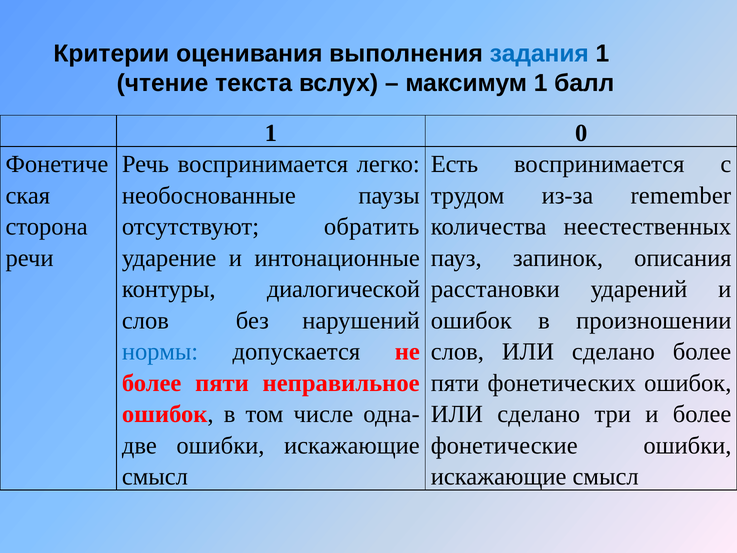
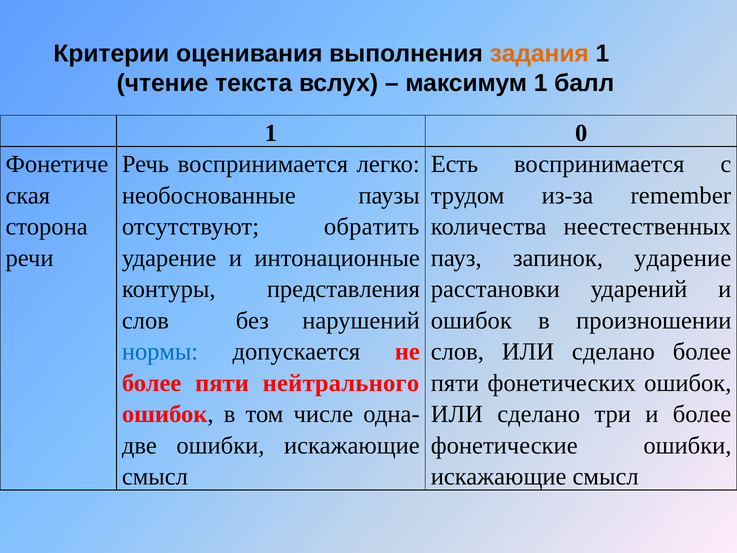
задания colour: blue -> orange
запинок описания: описания -> ударение
диалогической: диалогической -> представления
неправильное: неправильное -> нейтрального
